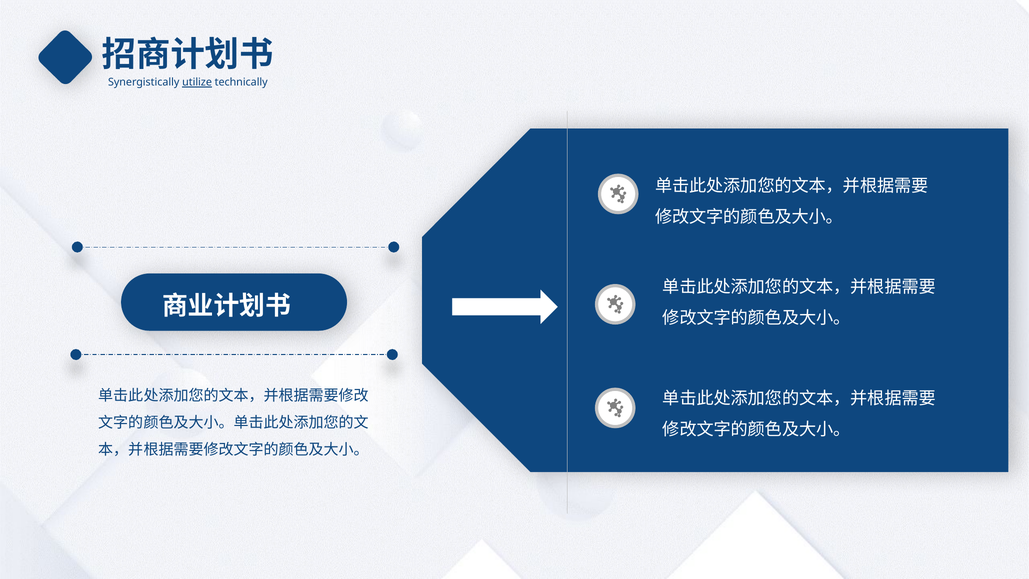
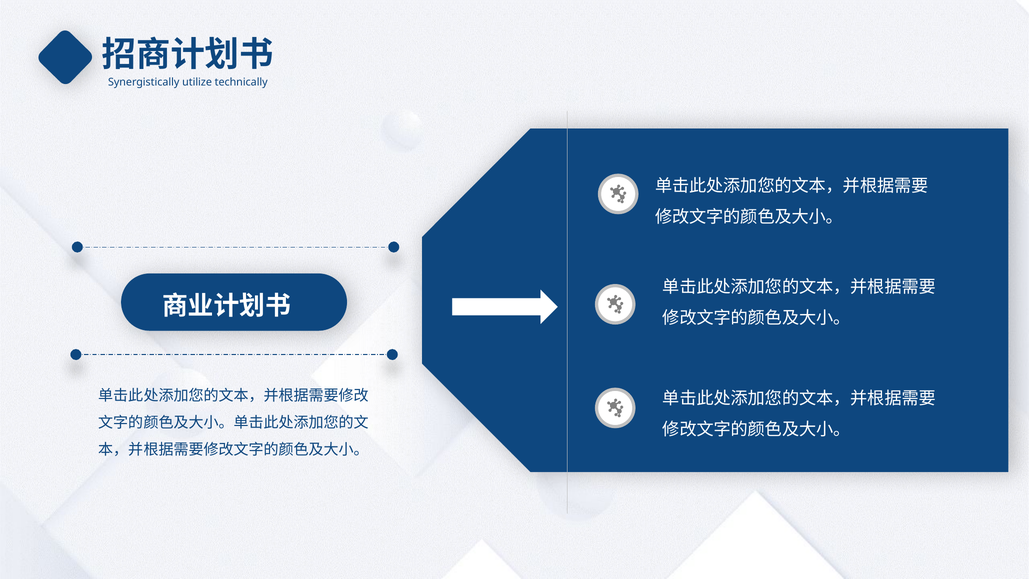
utilize underline: present -> none
